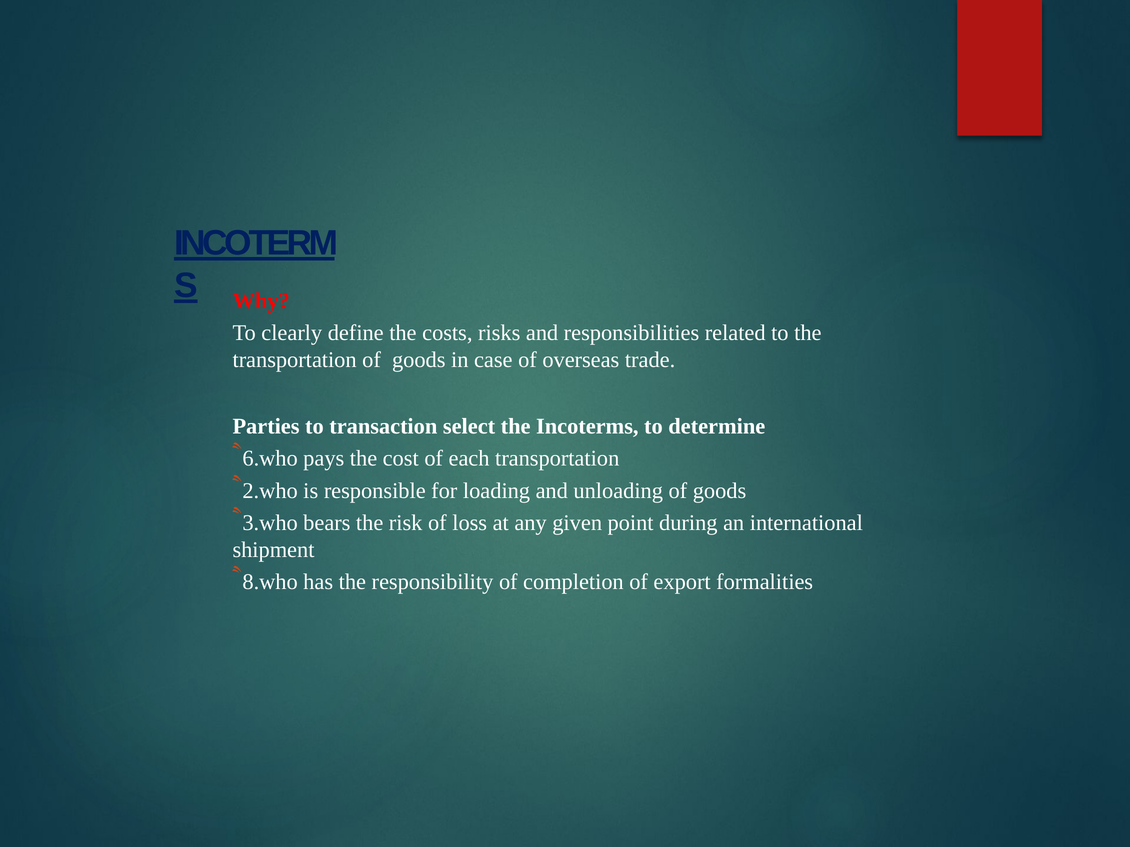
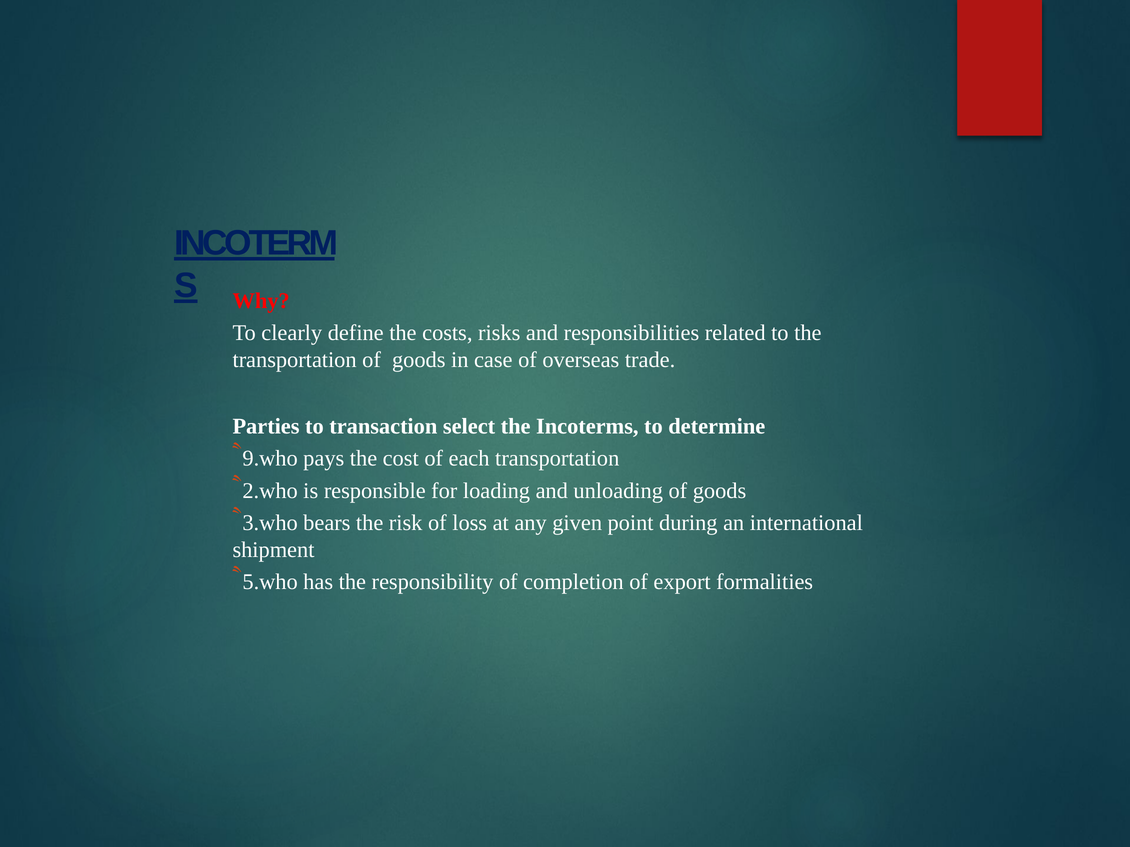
6.who: 6.who -> 9.who
8.who: 8.who -> 5.who
